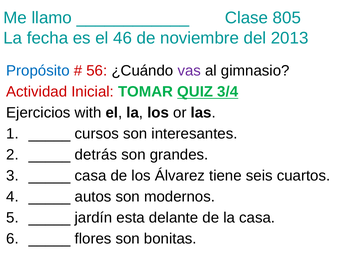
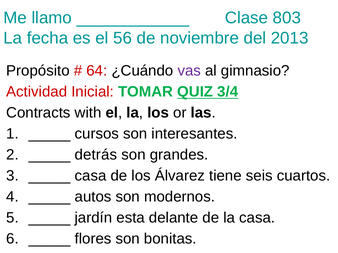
805: 805 -> 803
46: 46 -> 56
Propósito colour: blue -> black
56: 56 -> 64
Ejercicios: Ejercicios -> Contracts
